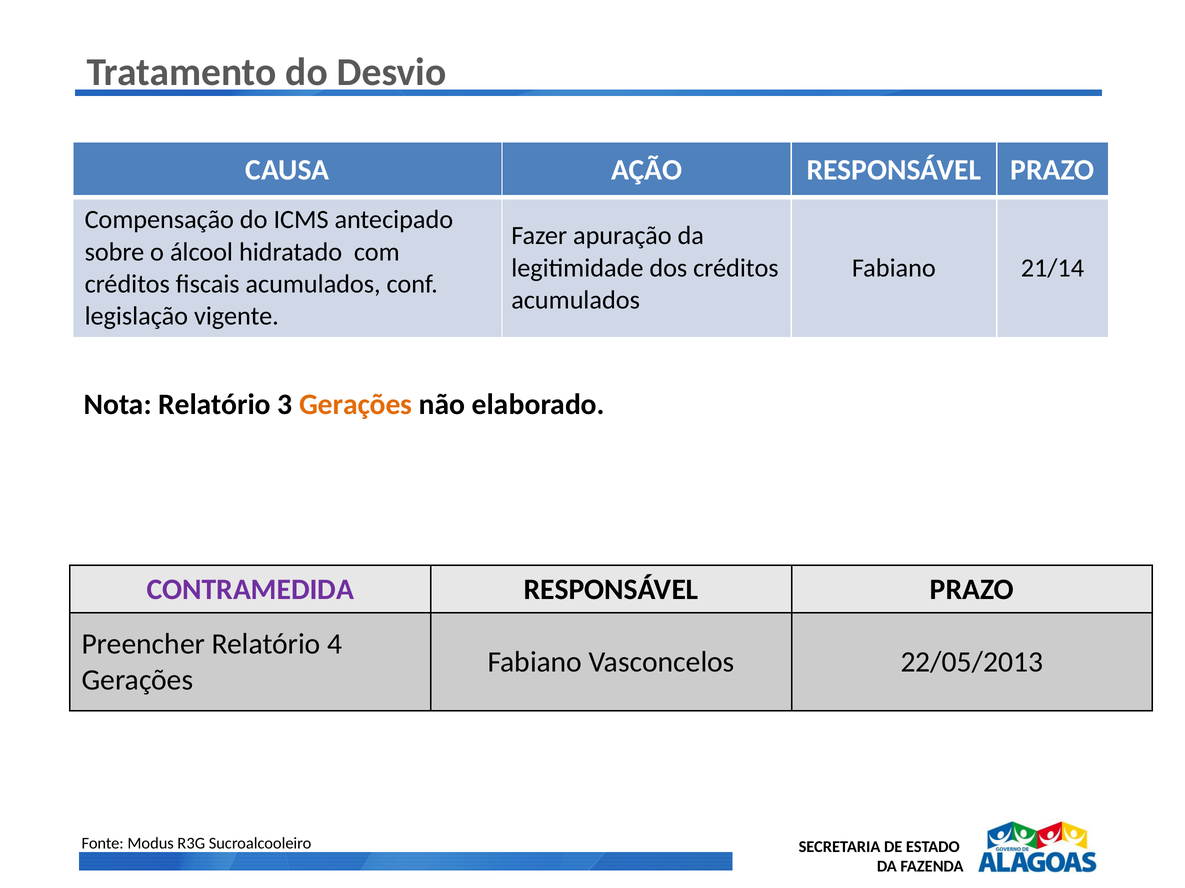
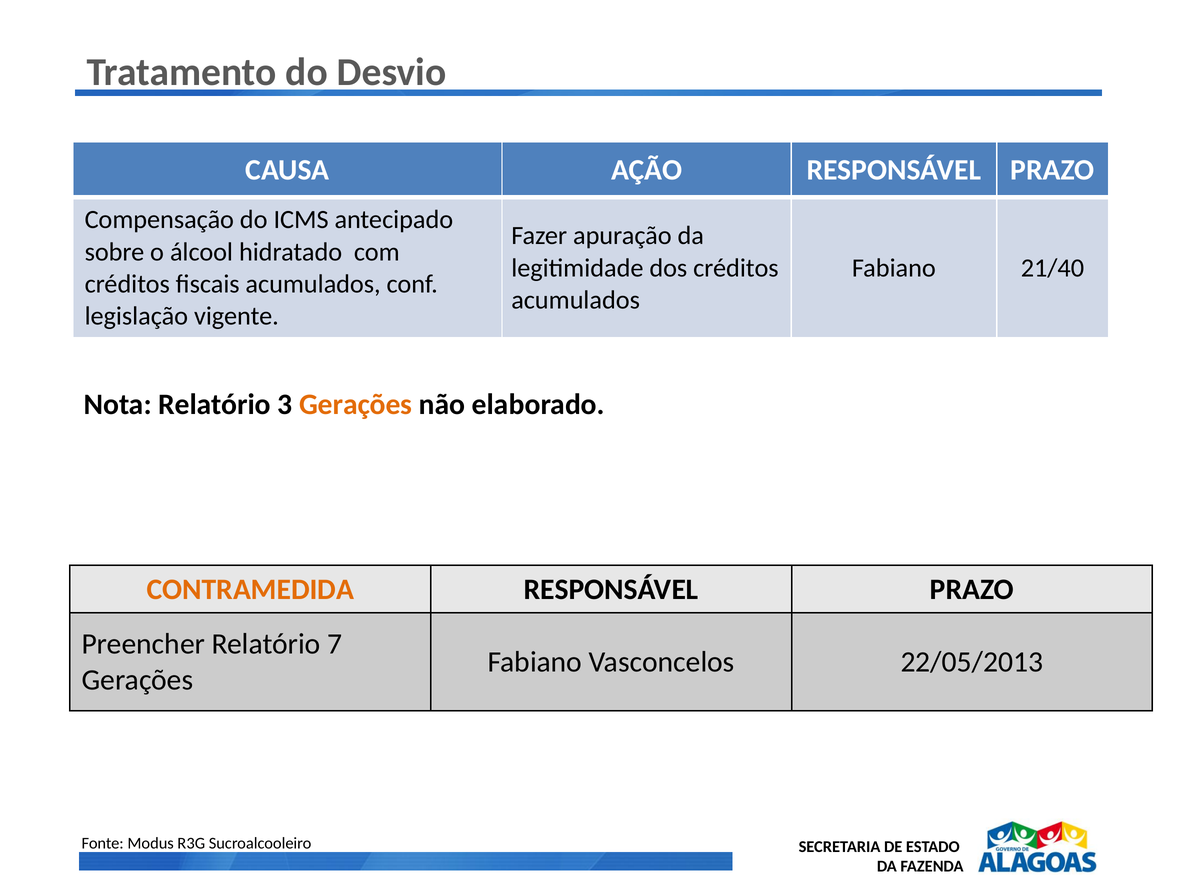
21/14: 21/14 -> 21/40
CONTRAMEDIDA colour: purple -> orange
4: 4 -> 7
